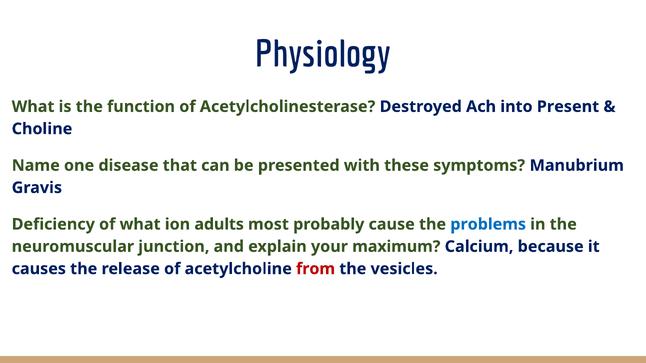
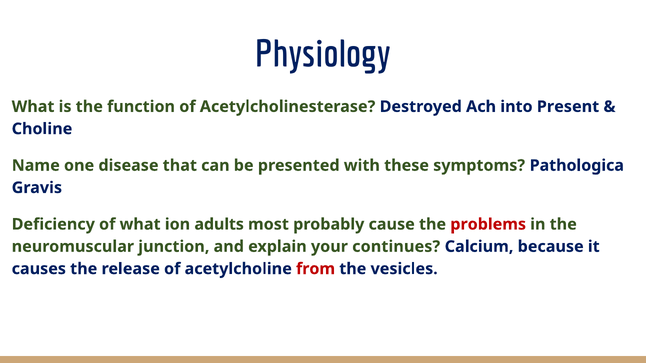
Manubrium: Manubrium -> Pathologica
problems colour: blue -> red
maximum: maximum -> continues
